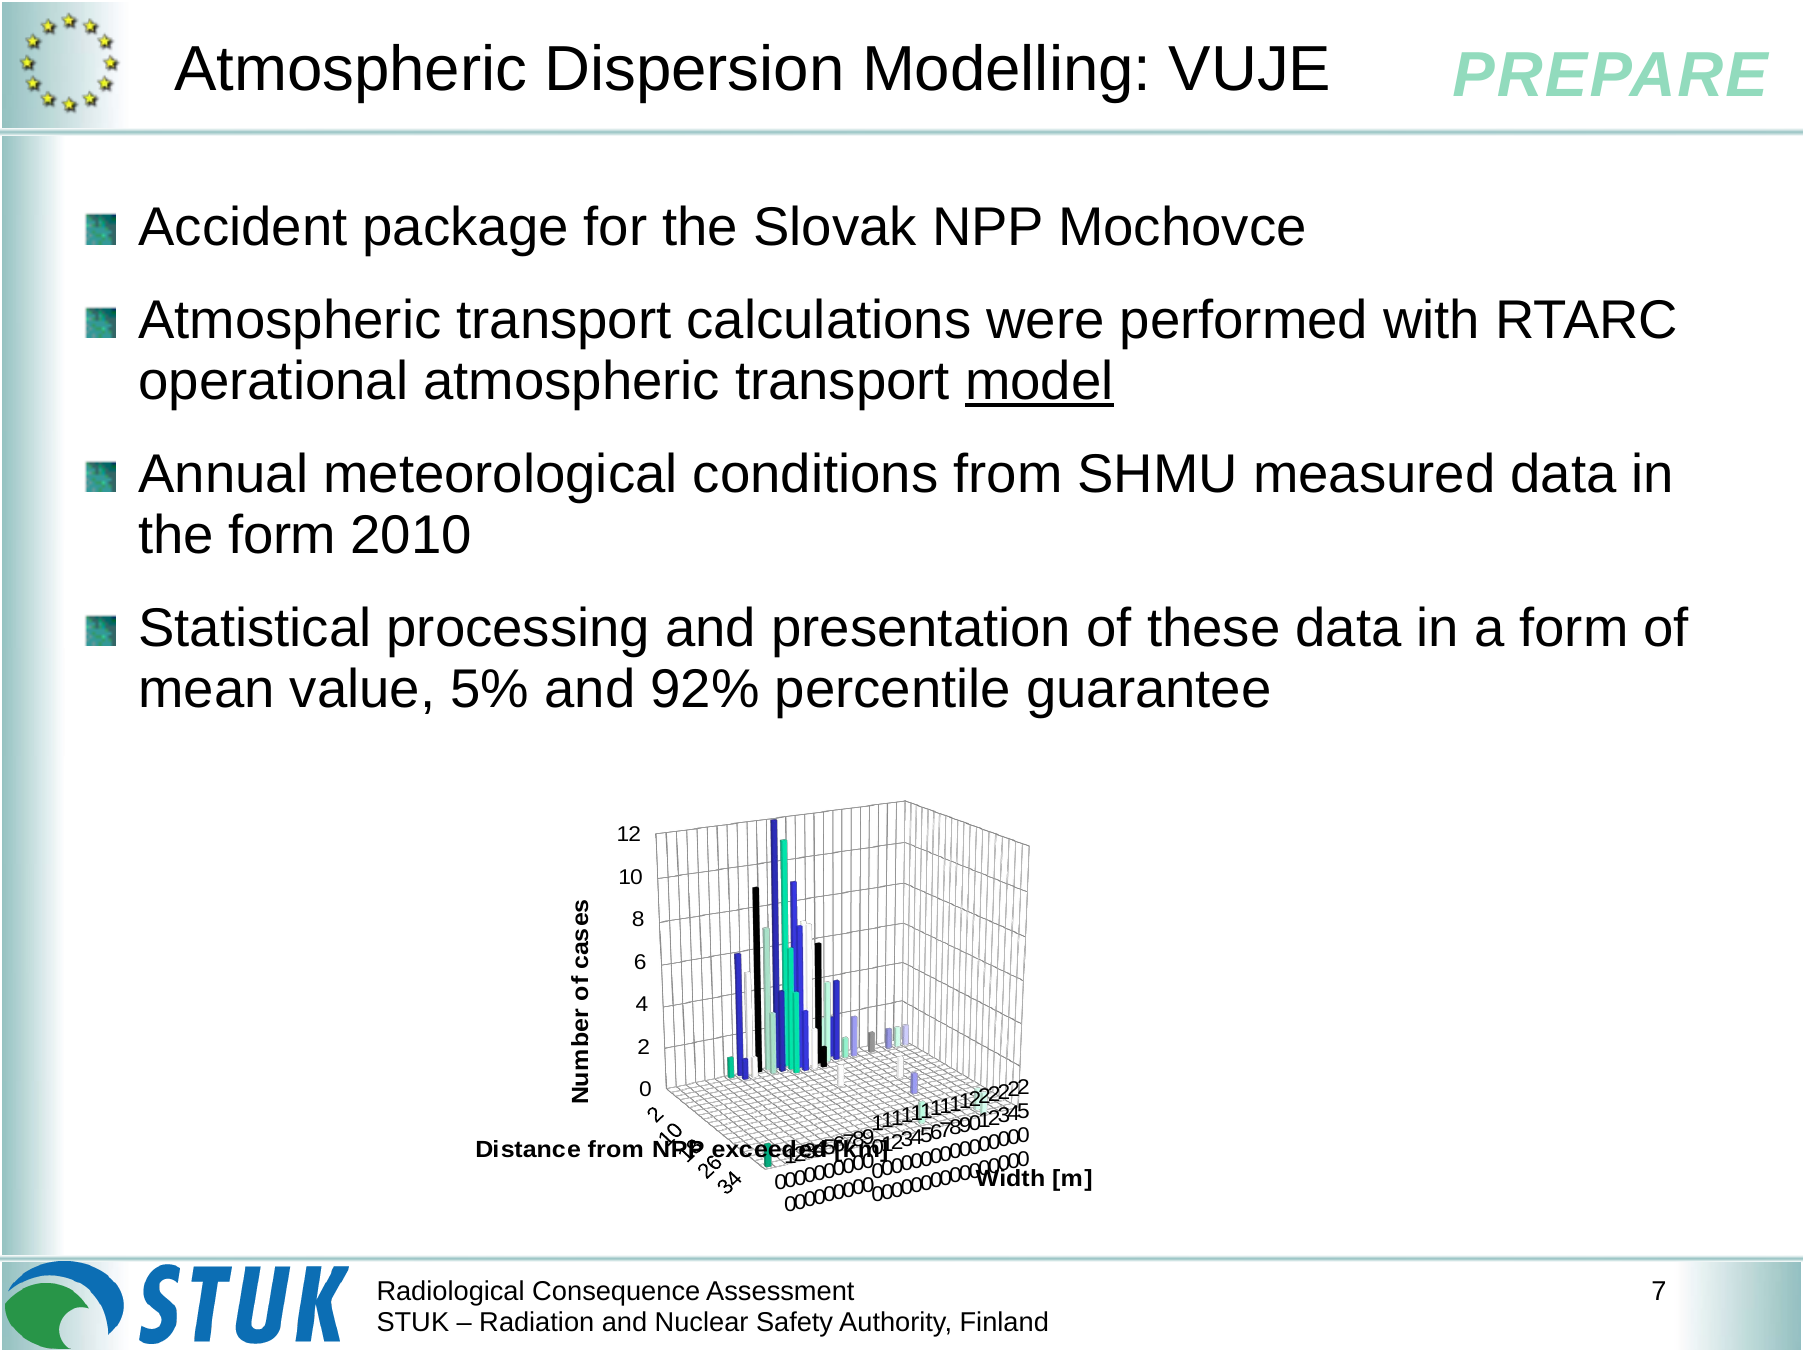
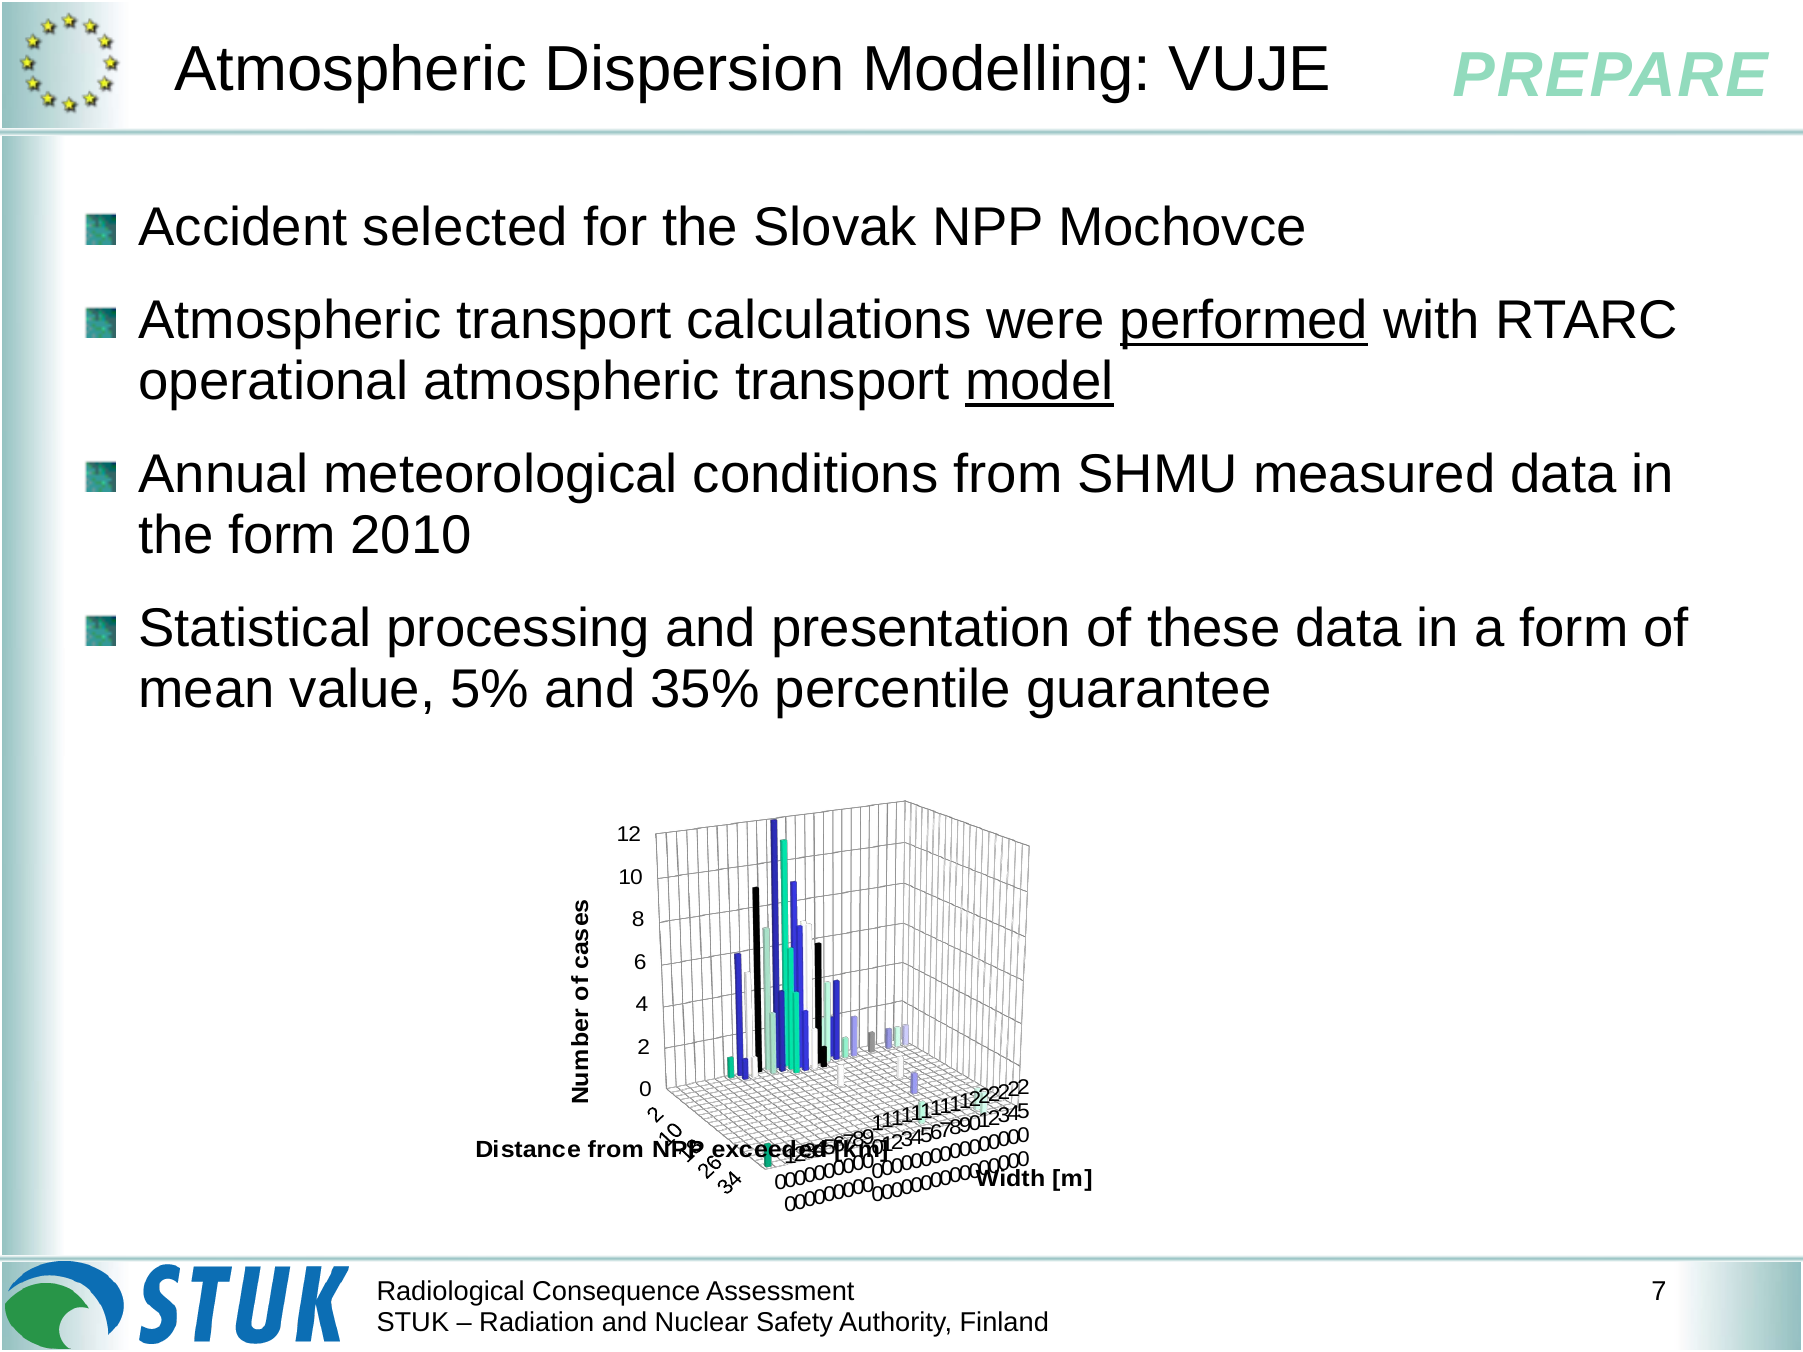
package: package -> selected
performed underline: none -> present
92%: 92% -> 35%
